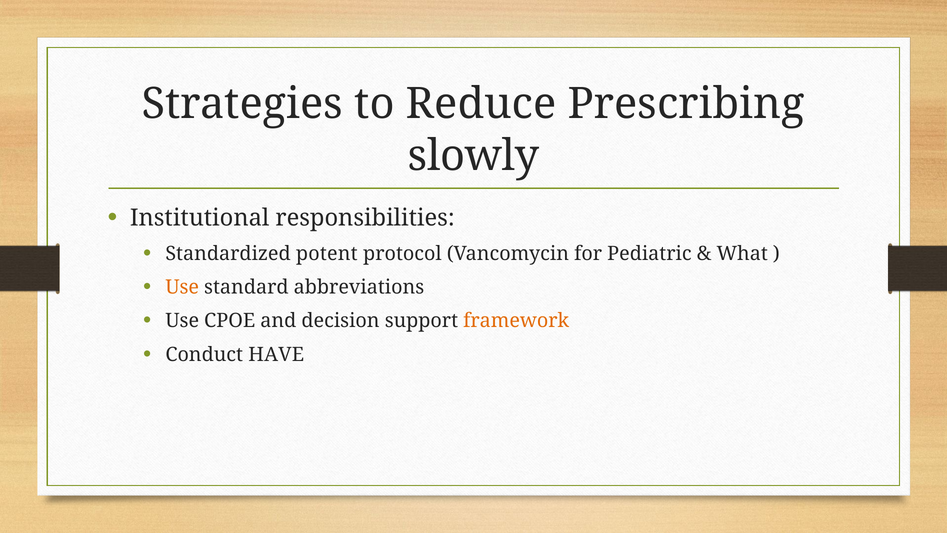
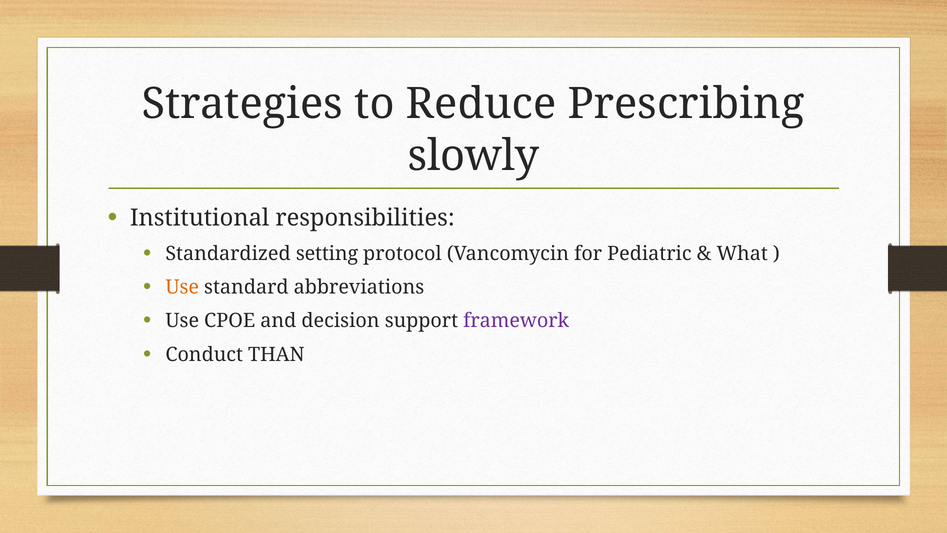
potent: potent -> setting
framework colour: orange -> purple
HAVE: HAVE -> THAN
